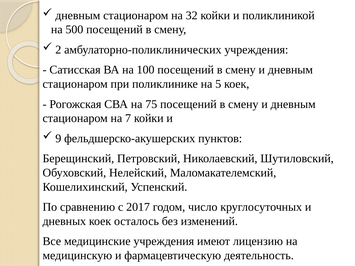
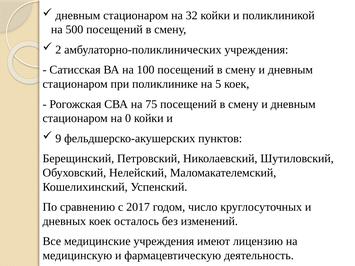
7: 7 -> 0
